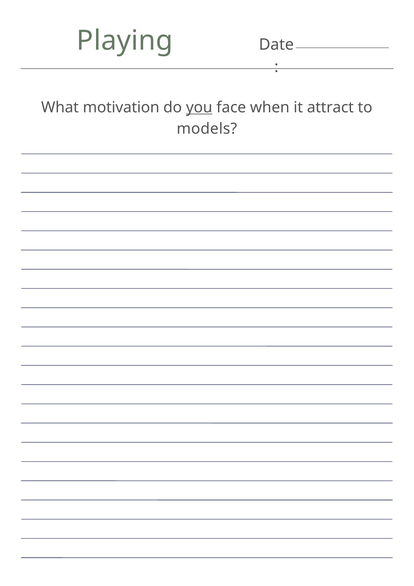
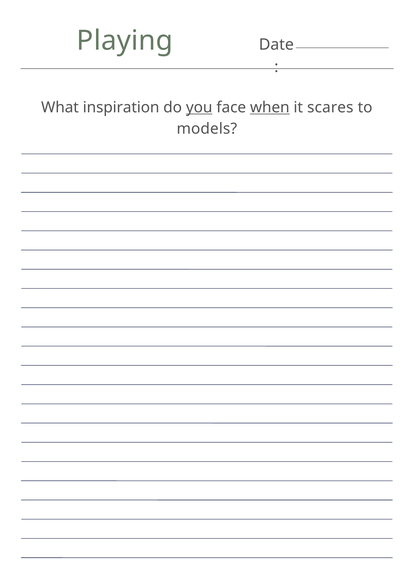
motivation: motivation -> inspiration
when underline: none -> present
attract: attract -> scares
